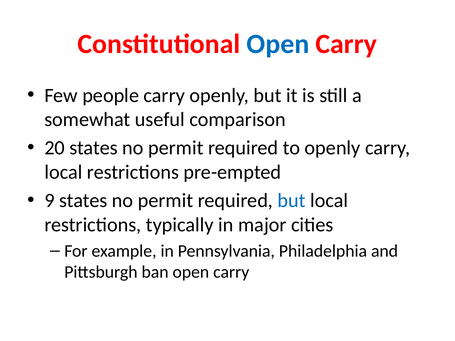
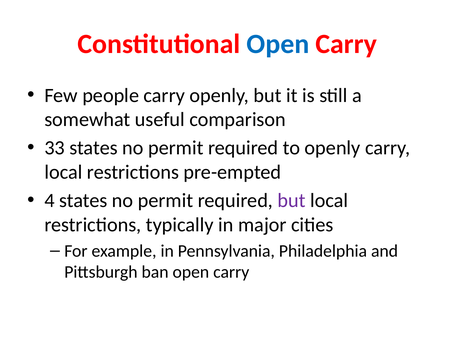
20: 20 -> 33
9: 9 -> 4
but at (292, 201) colour: blue -> purple
